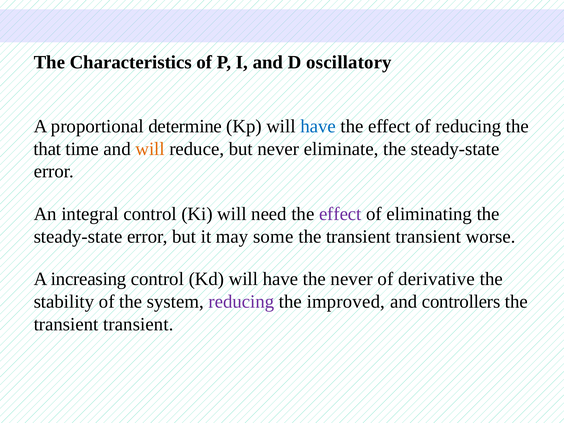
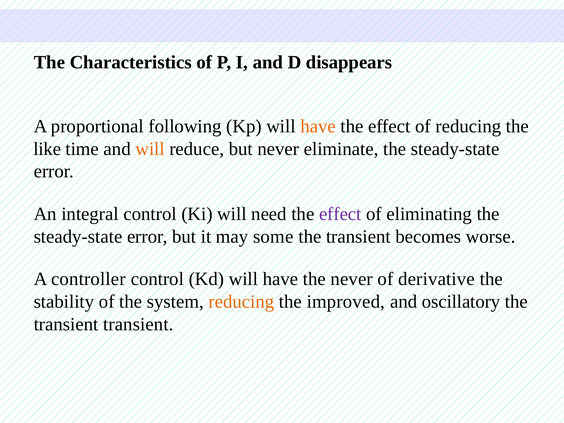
oscillatory: oscillatory -> disappears
determine: determine -> following
have at (318, 126) colour: blue -> orange
that: that -> like
transient at (428, 237): transient -> becomes
increasing: increasing -> controller
reducing at (241, 302) colour: purple -> orange
controllers: controllers -> oscillatory
